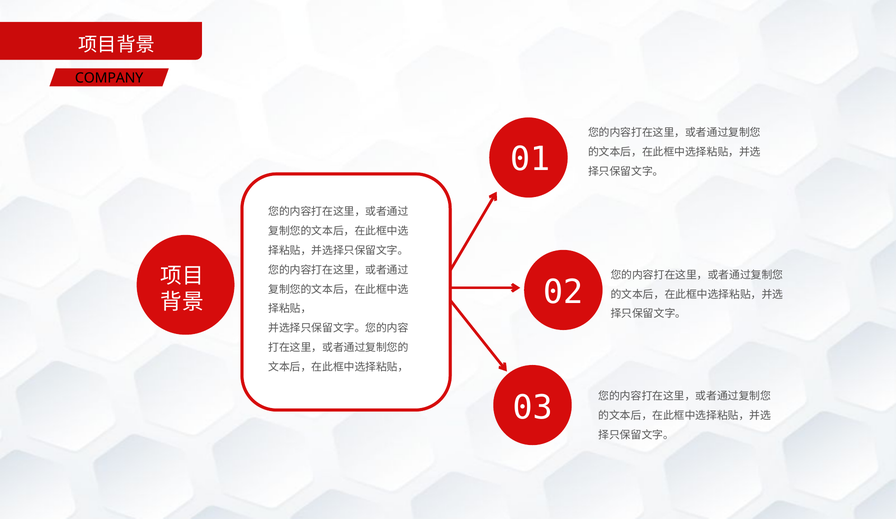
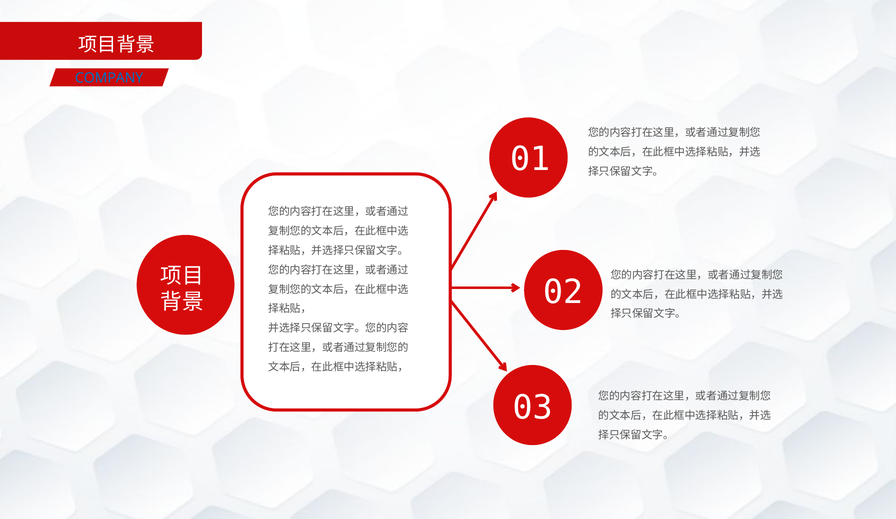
COMPANY colour: black -> blue
